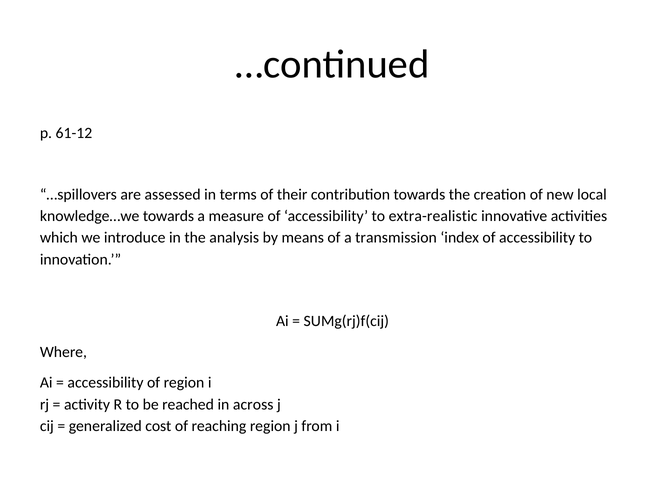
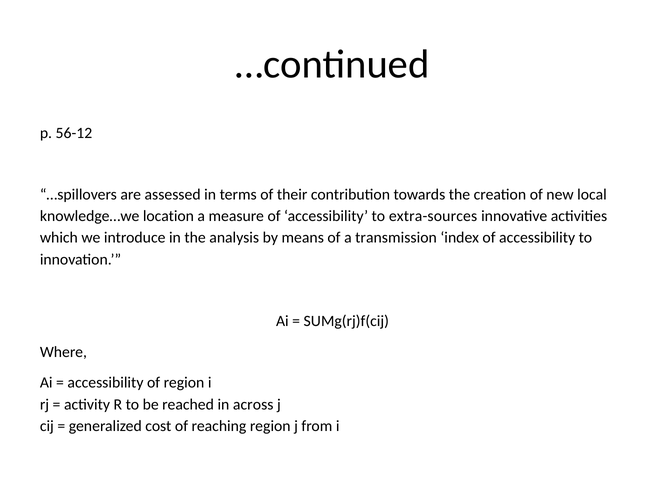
61-12: 61-12 -> 56-12
knowledge…we towards: towards -> location
extra-realistic: extra-realistic -> extra-sources
